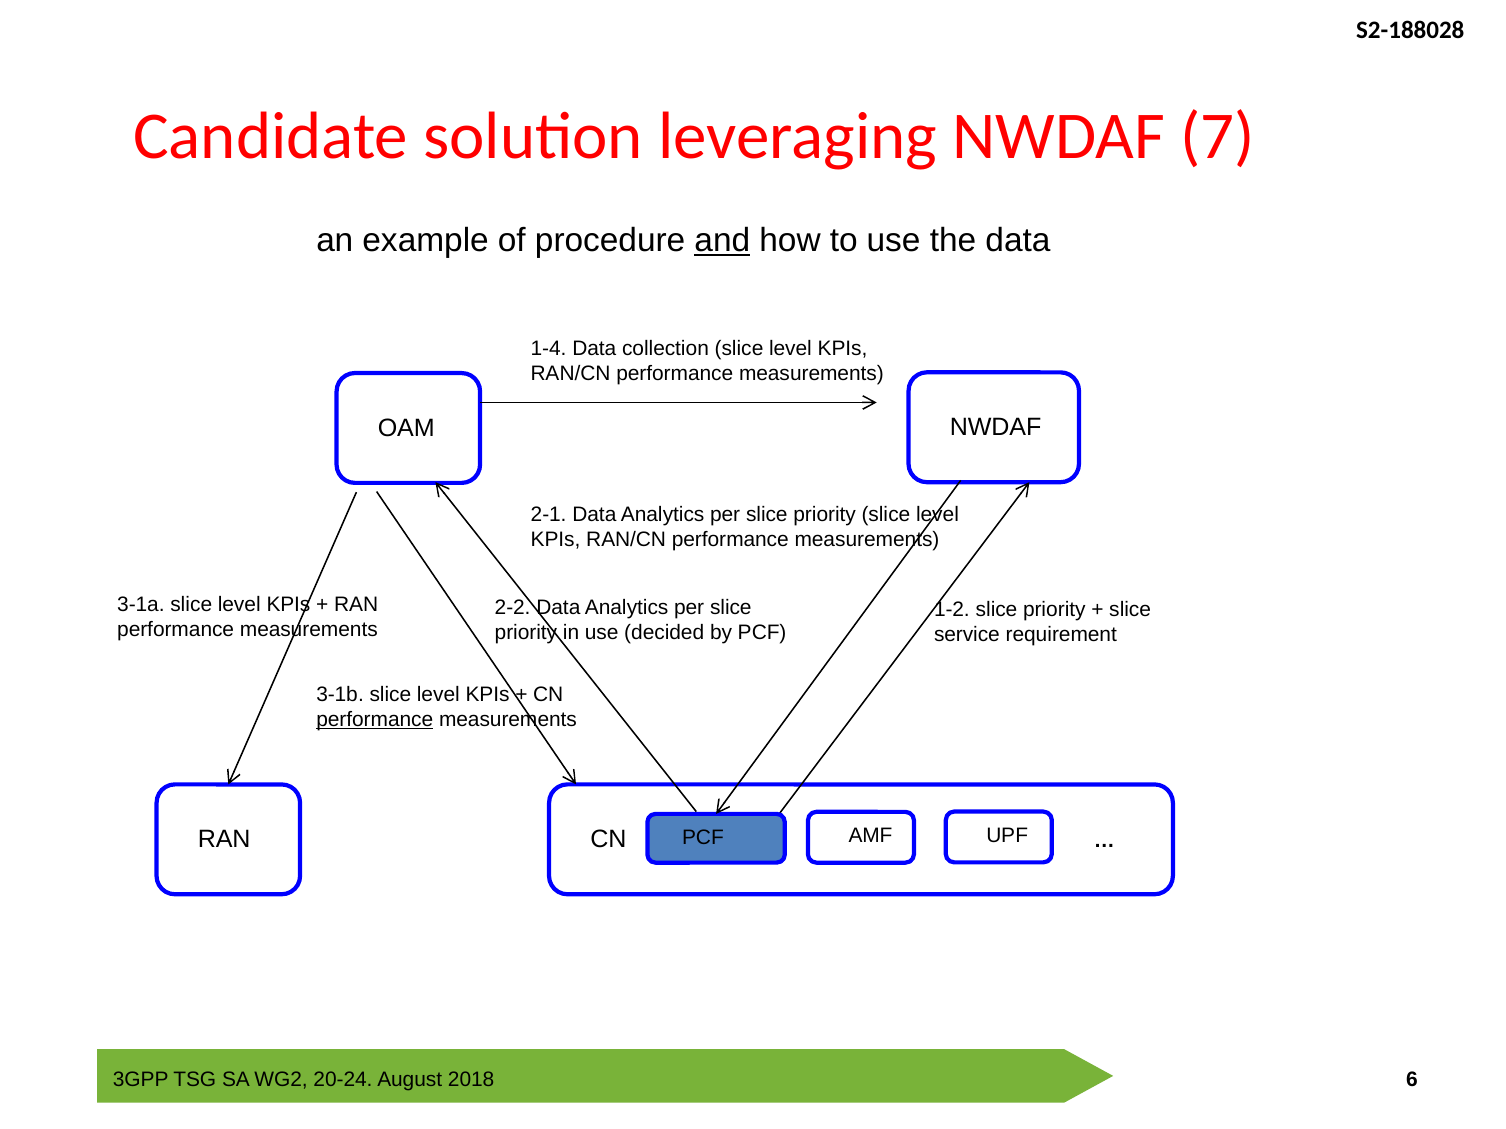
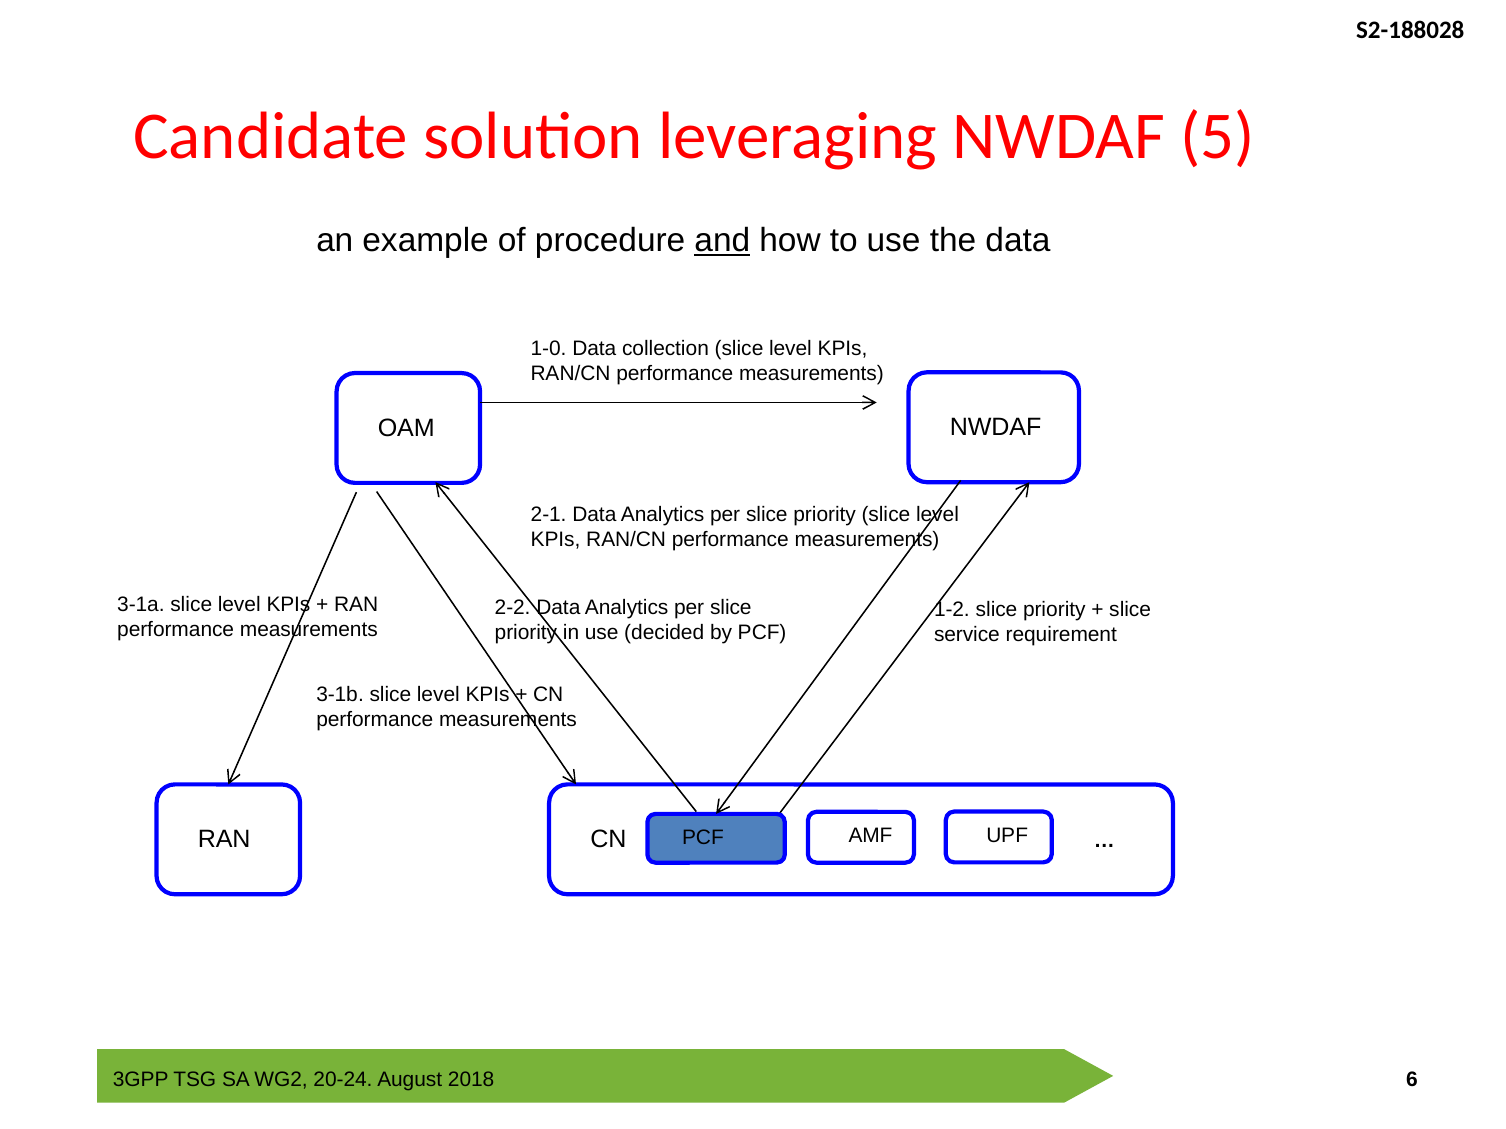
7: 7 -> 5
1-4: 1-4 -> 1-0
performance at (375, 720) underline: present -> none
